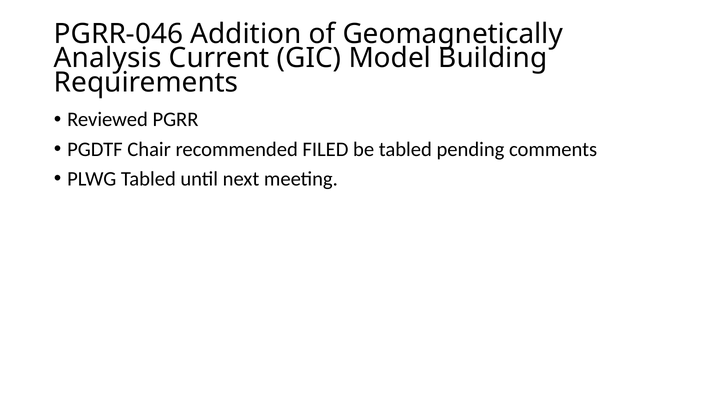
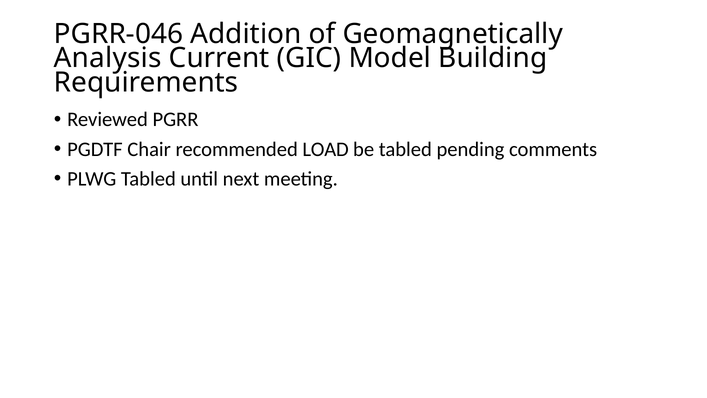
FILED: FILED -> LOAD
